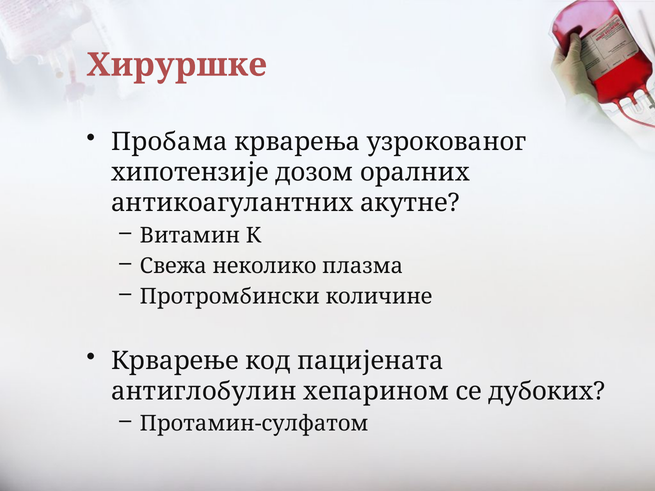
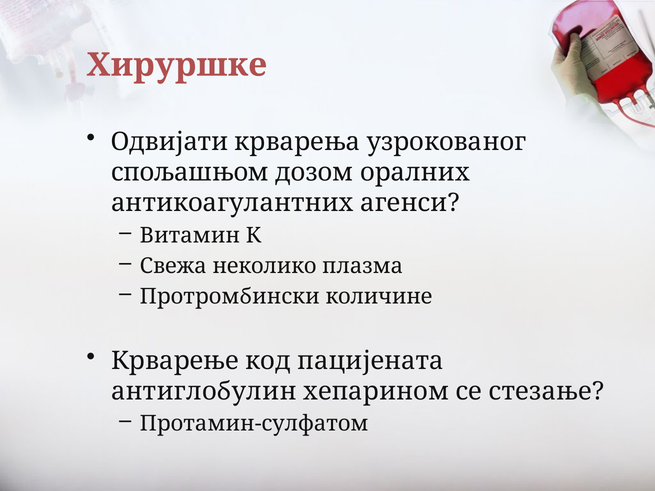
Пробама: Пробама -> Одвијати
хипотензије: хипотензије -> спољашњом
акутне: акутне -> агенси
дубоких: дубоких -> стезање
